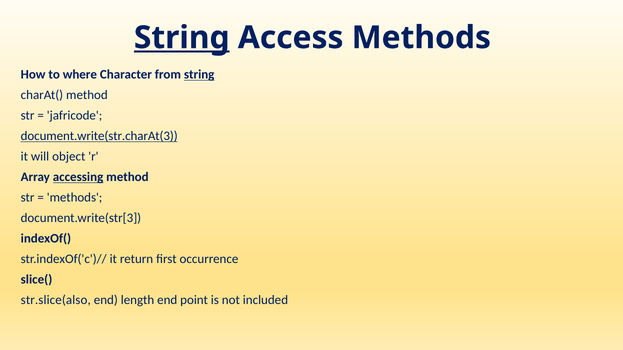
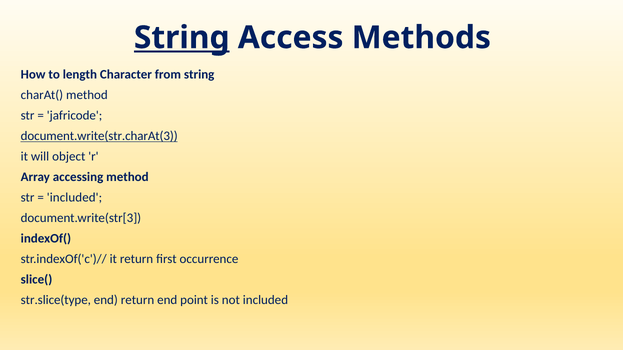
where: where -> length
string at (199, 75) underline: present -> none
accessing underline: present -> none
methods at (75, 198): methods -> included
str.slice(also: str.slice(also -> str.slice(type
end length: length -> return
